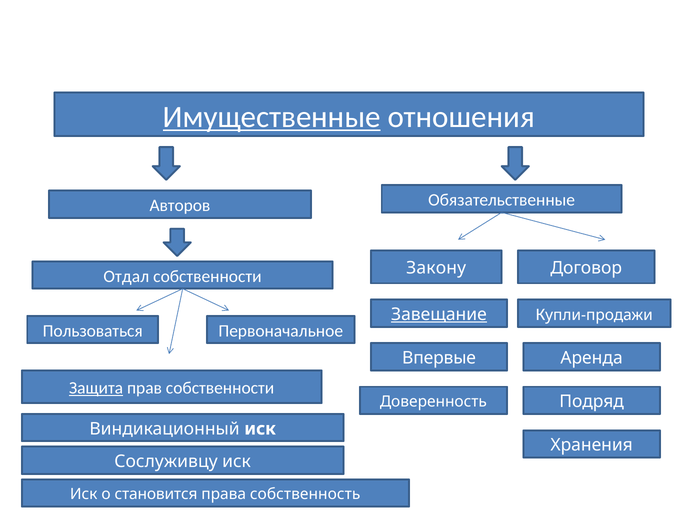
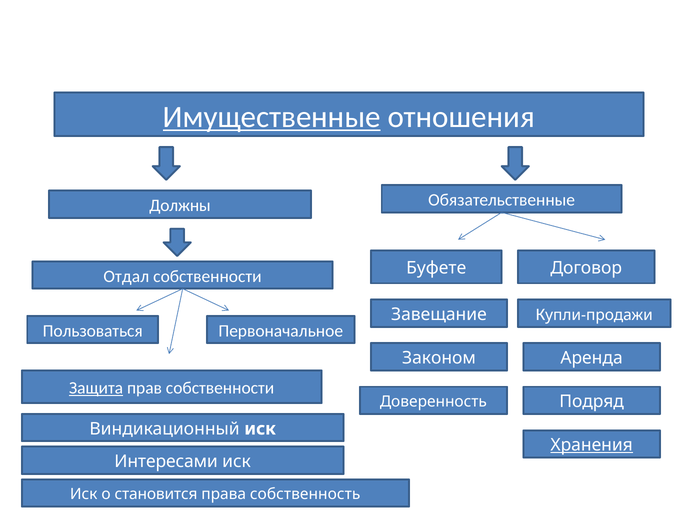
Авторов: Авторов -> Должны
Закону: Закону -> Буфете
Завещание underline: present -> none
Впервые: Впервые -> Законом
Хранения underline: none -> present
Сослуживцу: Сослуживцу -> Интересами
